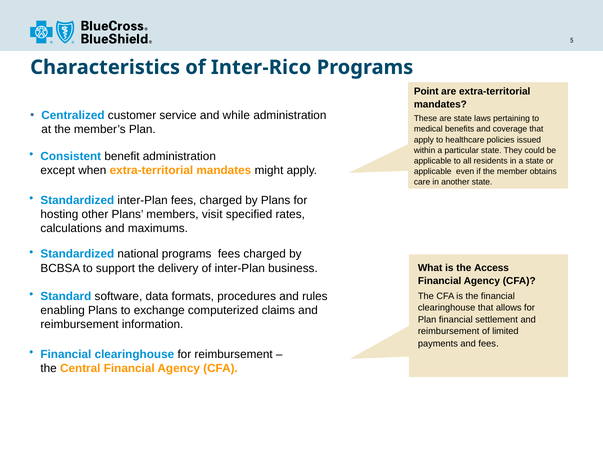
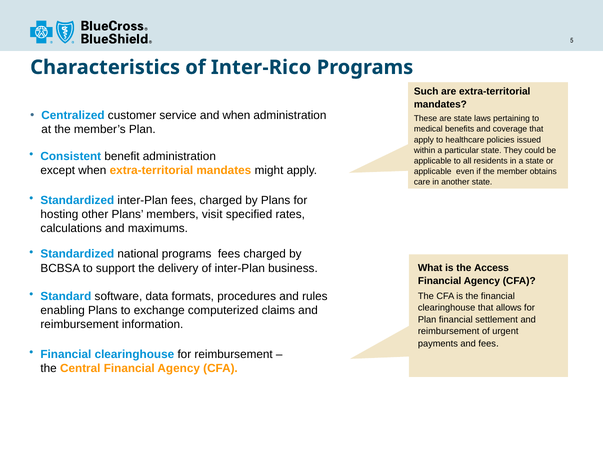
Point: Point -> Such
and while: while -> when
limited: limited -> urgent
